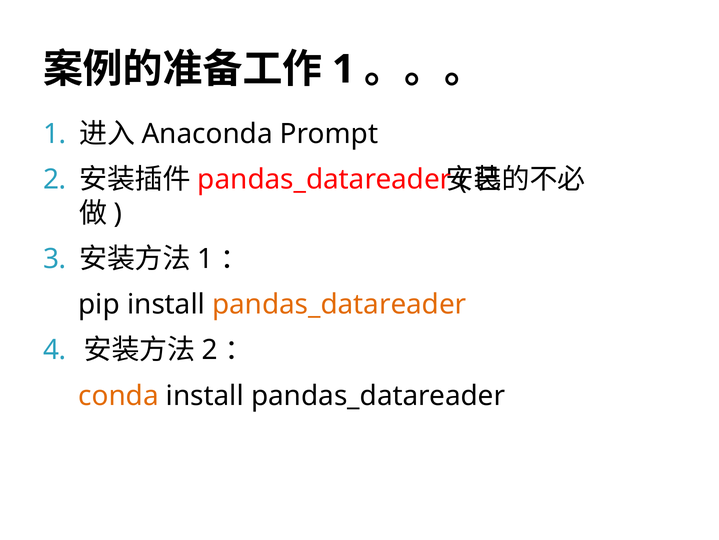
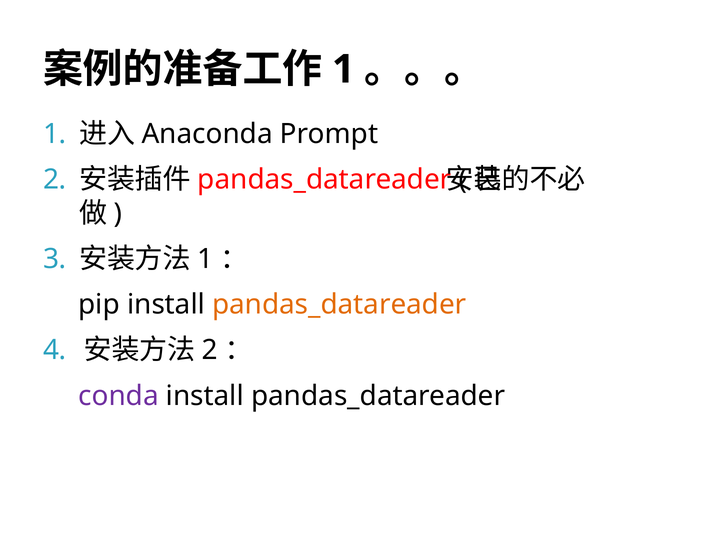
conda colour: orange -> purple
